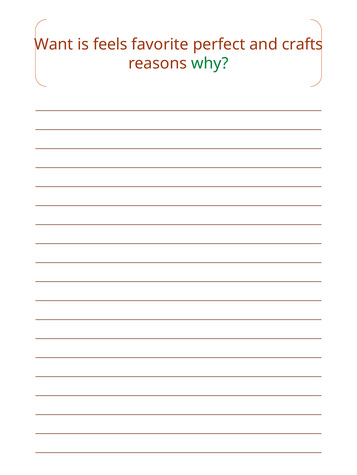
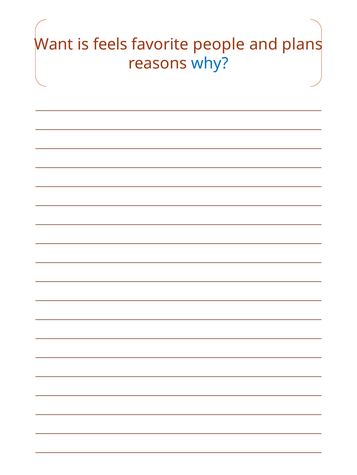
perfect: perfect -> people
crafts: crafts -> plans
why colour: green -> blue
